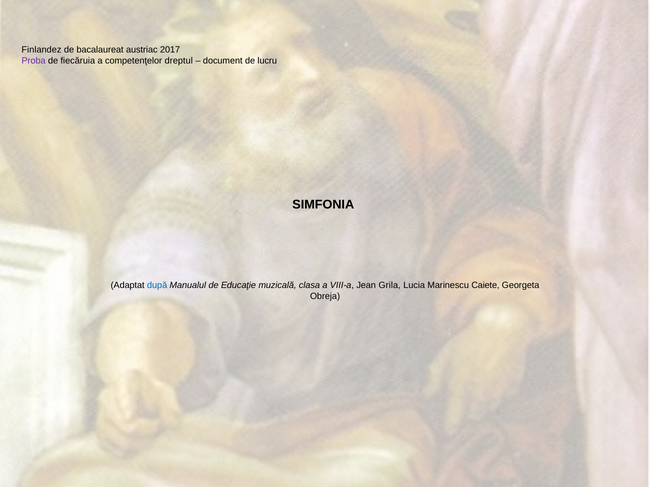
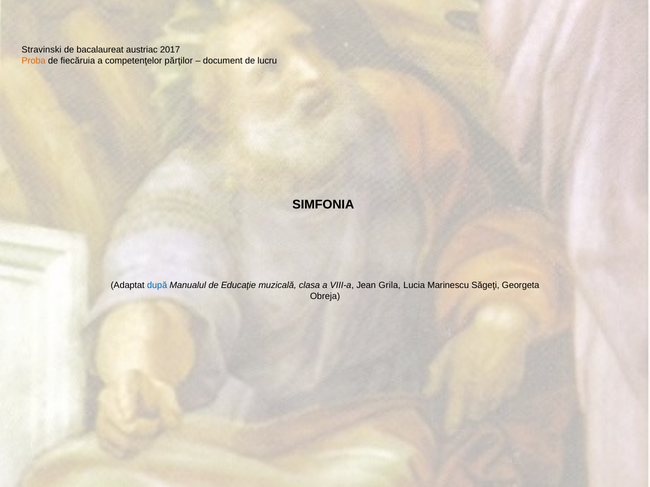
Finlandez: Finlandez -> Stravinski
Proba colour: purple -> orange
dreptul: dreptul -> părţilor
Caiete: Caiete -> Săgeţi
